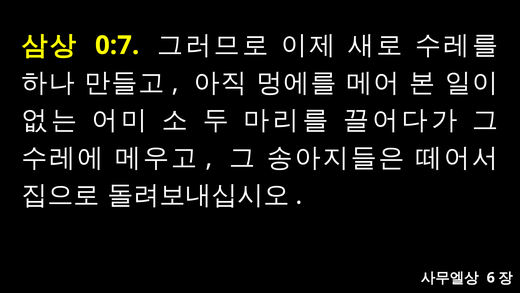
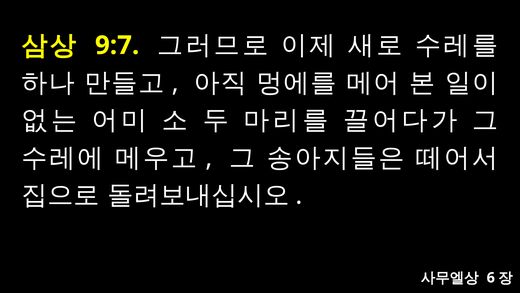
0:7: 0:7 -> 9:7
